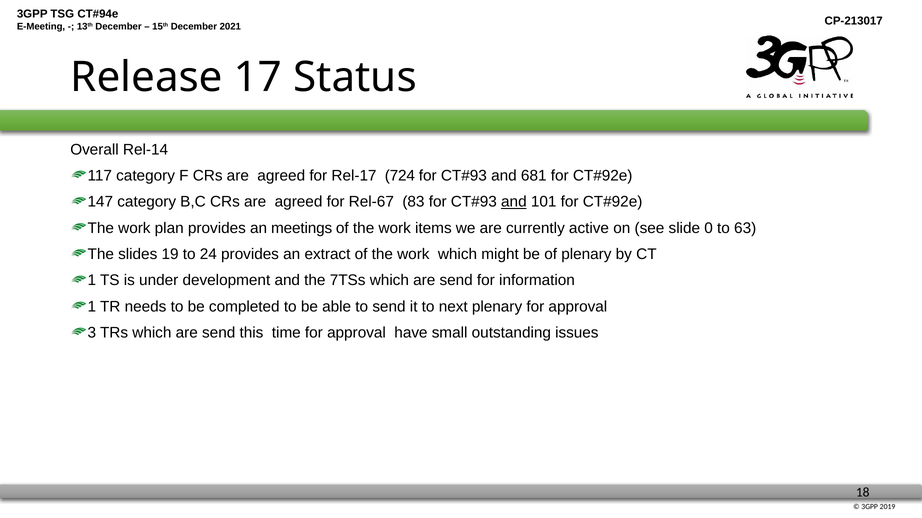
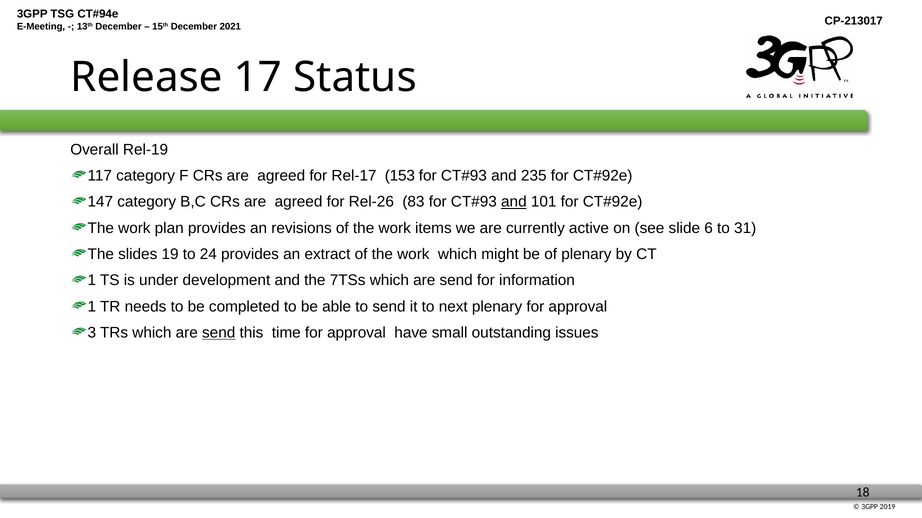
Rel-14: Rel-14 -> Rel-19
724: 724 -> 153
681: 681 -> 235
Rel-67: Rel-67 -> Rel-26
meetings: meetings -> revisions
0: 0 -> 6
63: 63 -> 31
send at (219, 333) underline: none -> present
